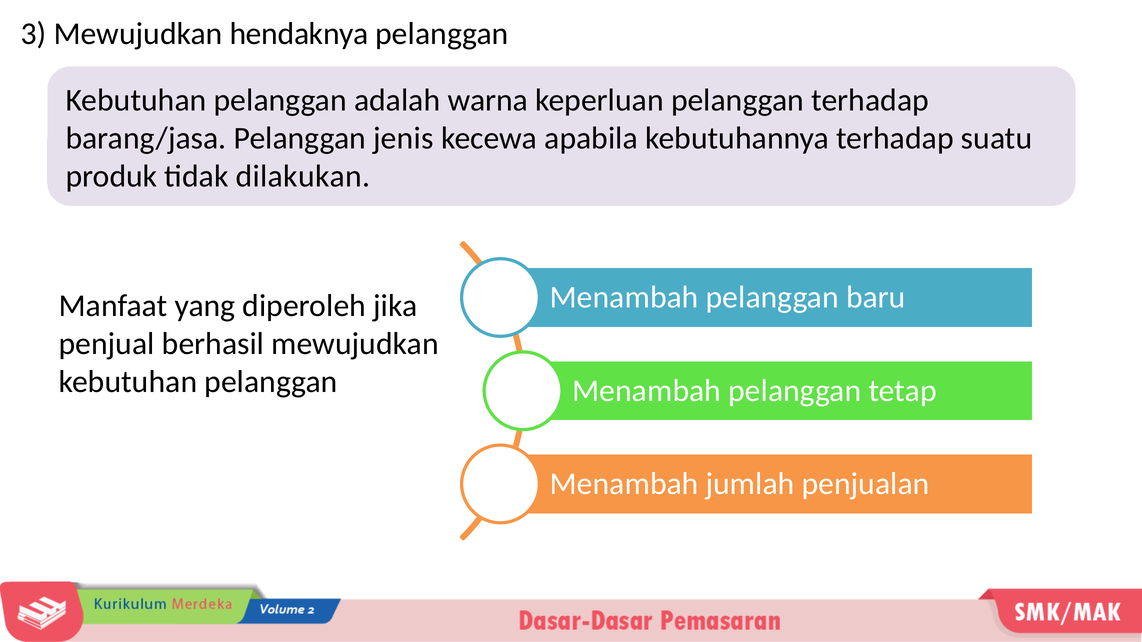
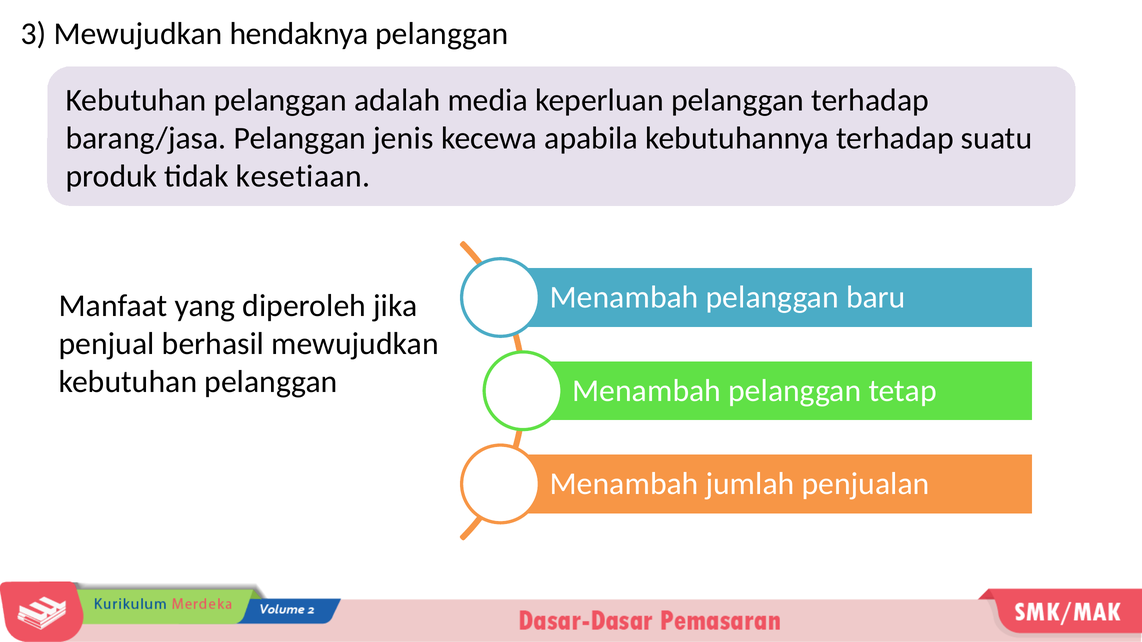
warna: warna -> media
dilakukan: dilakukan -> kesetiaan
